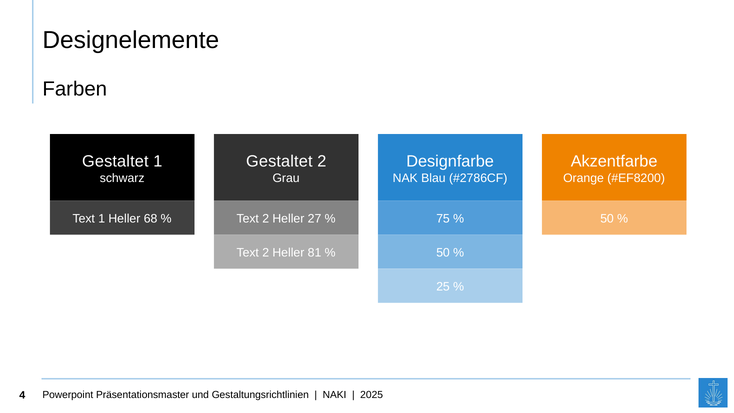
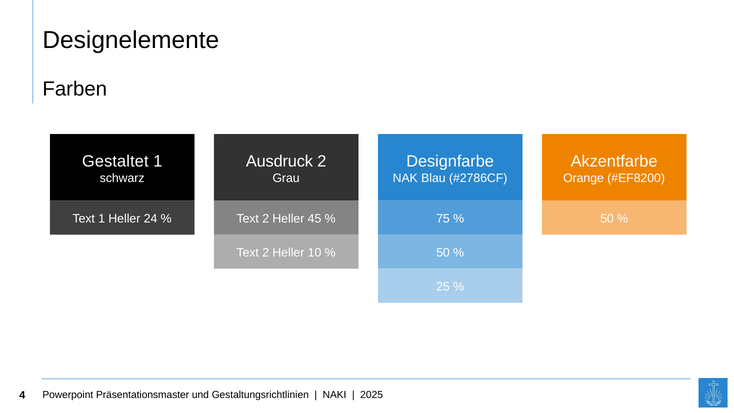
Gestaltet at (279, 161): Gestaltet -> Ausdruck
68: 68 -> 24
27: 27 -> 45
81: 81 -> 10
